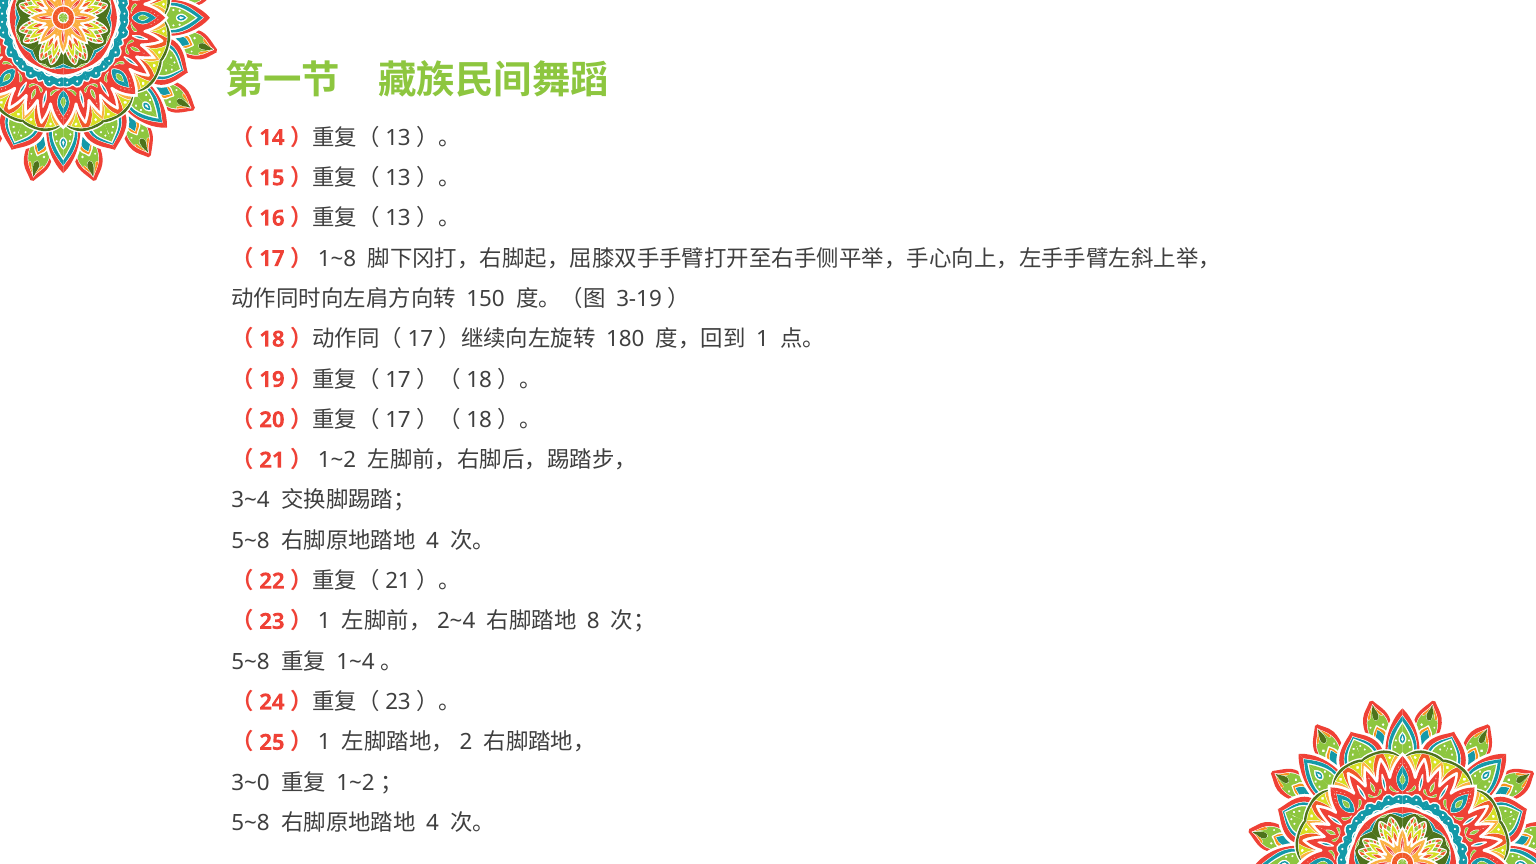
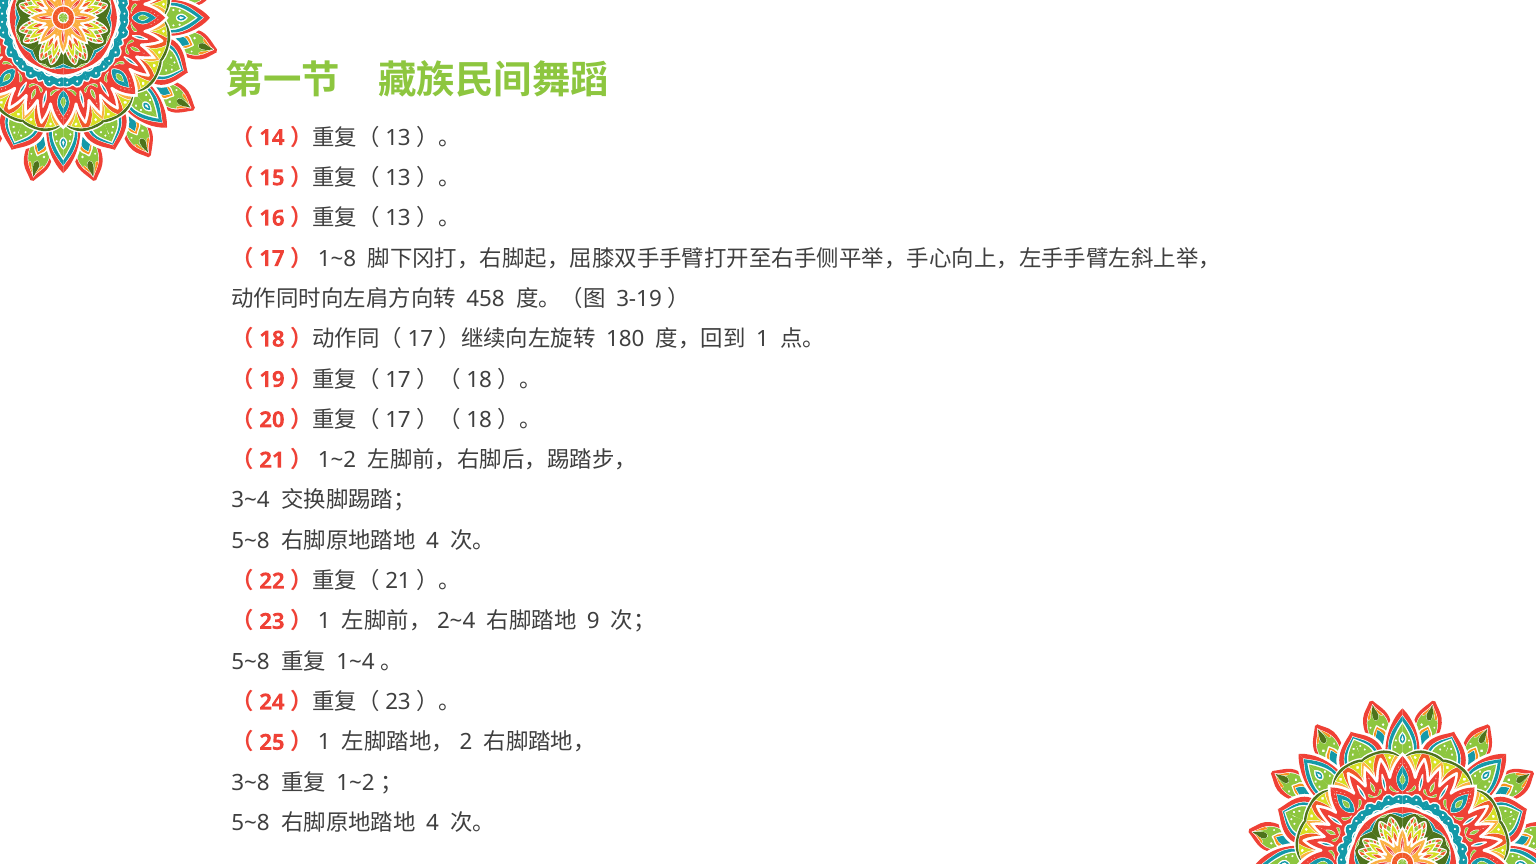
150: 150 -> 458
8: 8 -> 9
3~0: 3~0 -> 3~8
